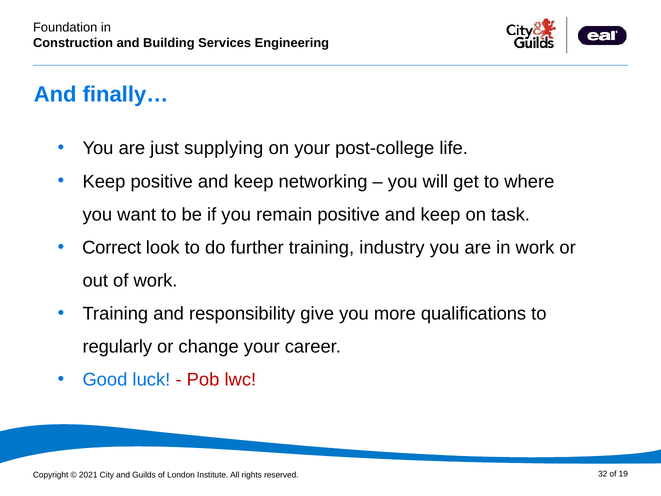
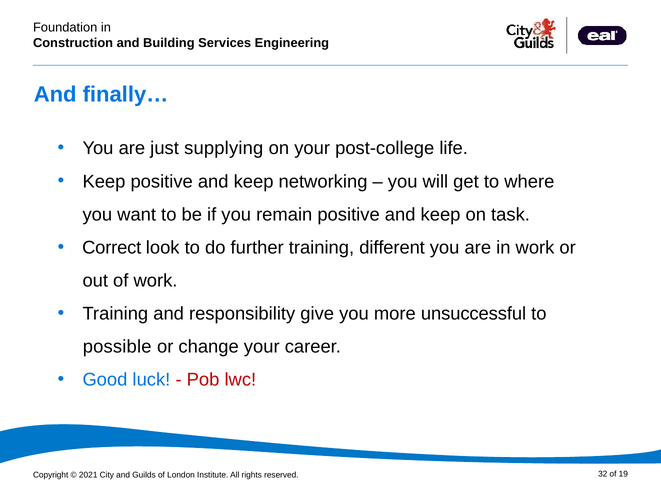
industry: industry -> different
qualifications: qualifications -> unsuccessful
regularly: regularly -> possible
